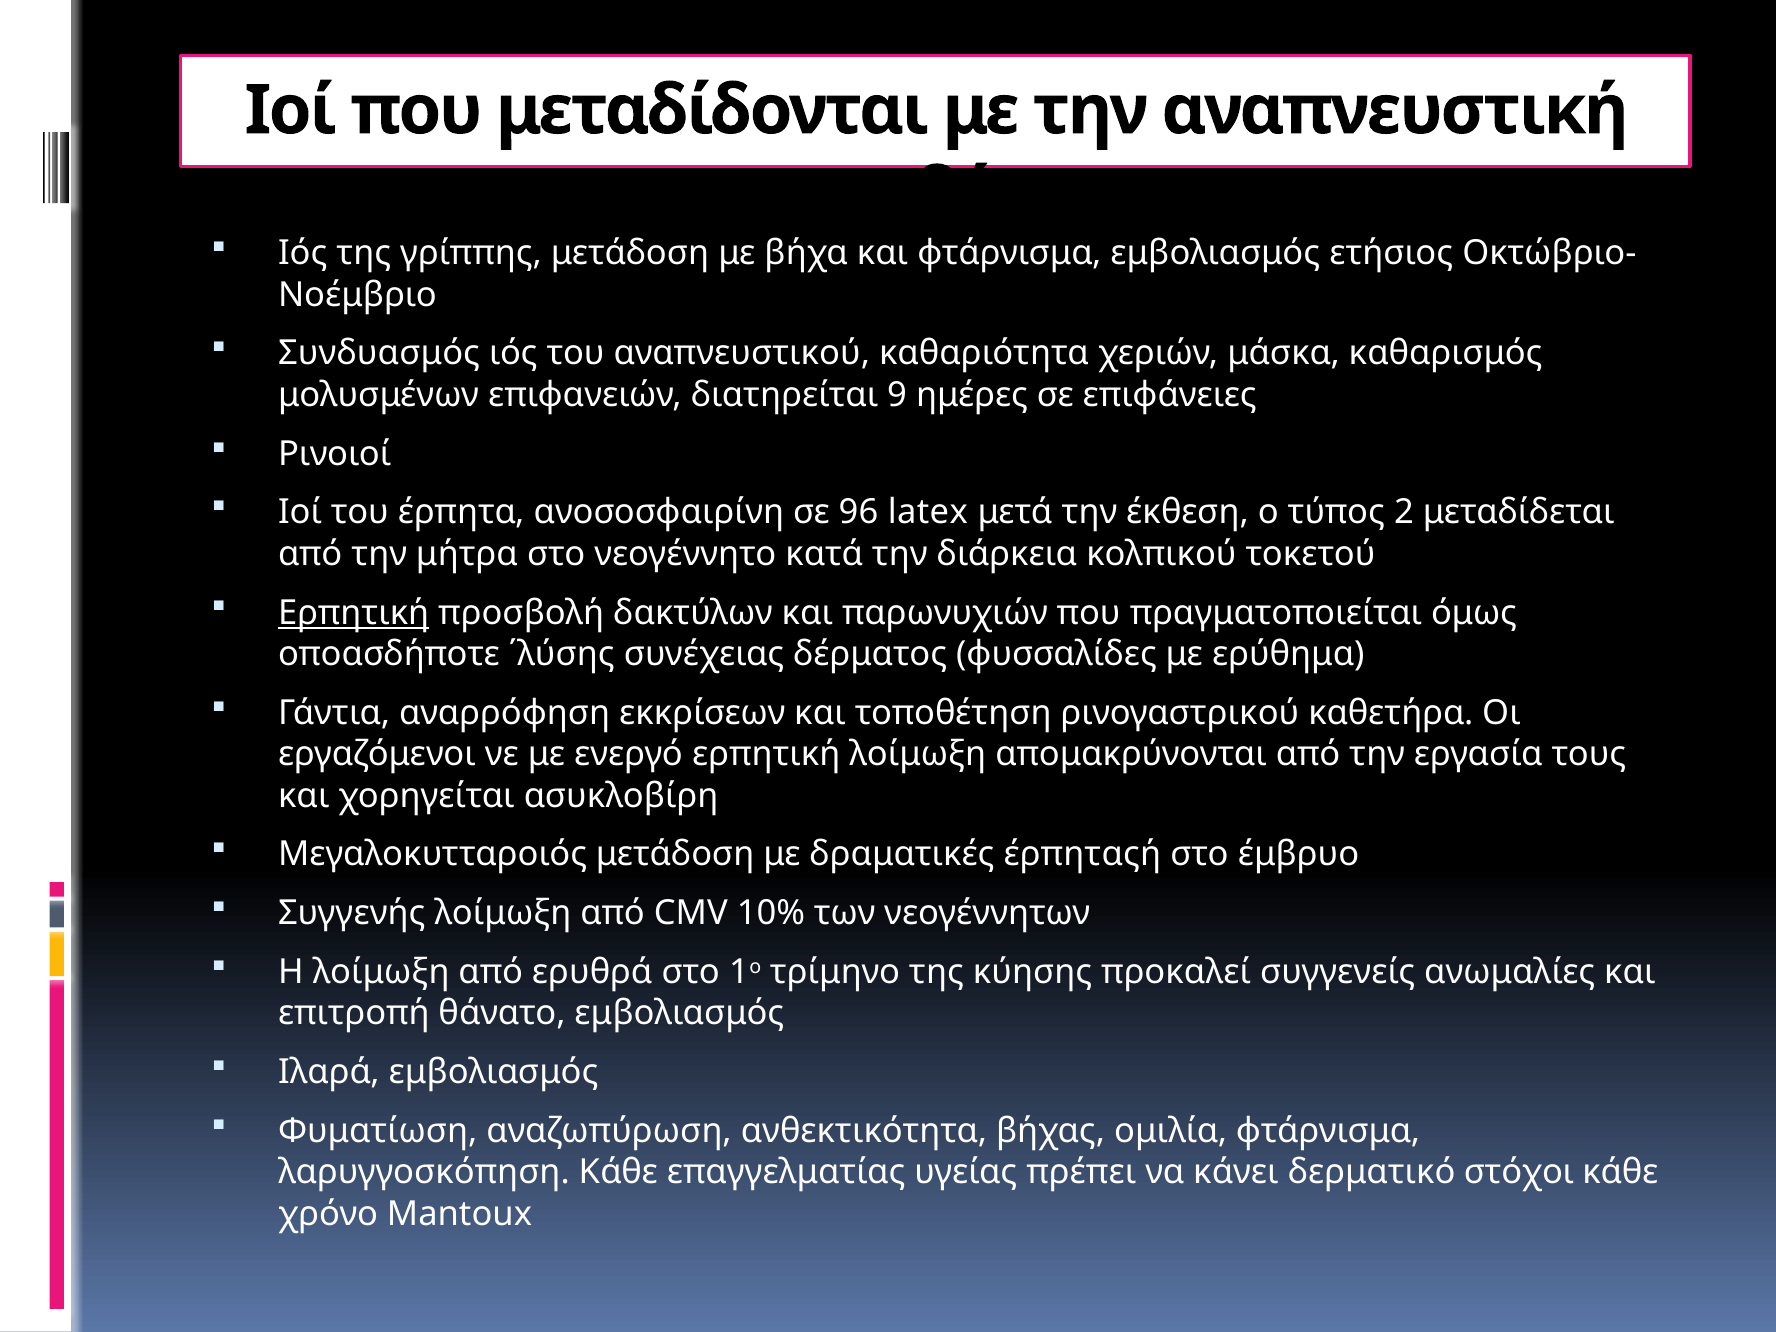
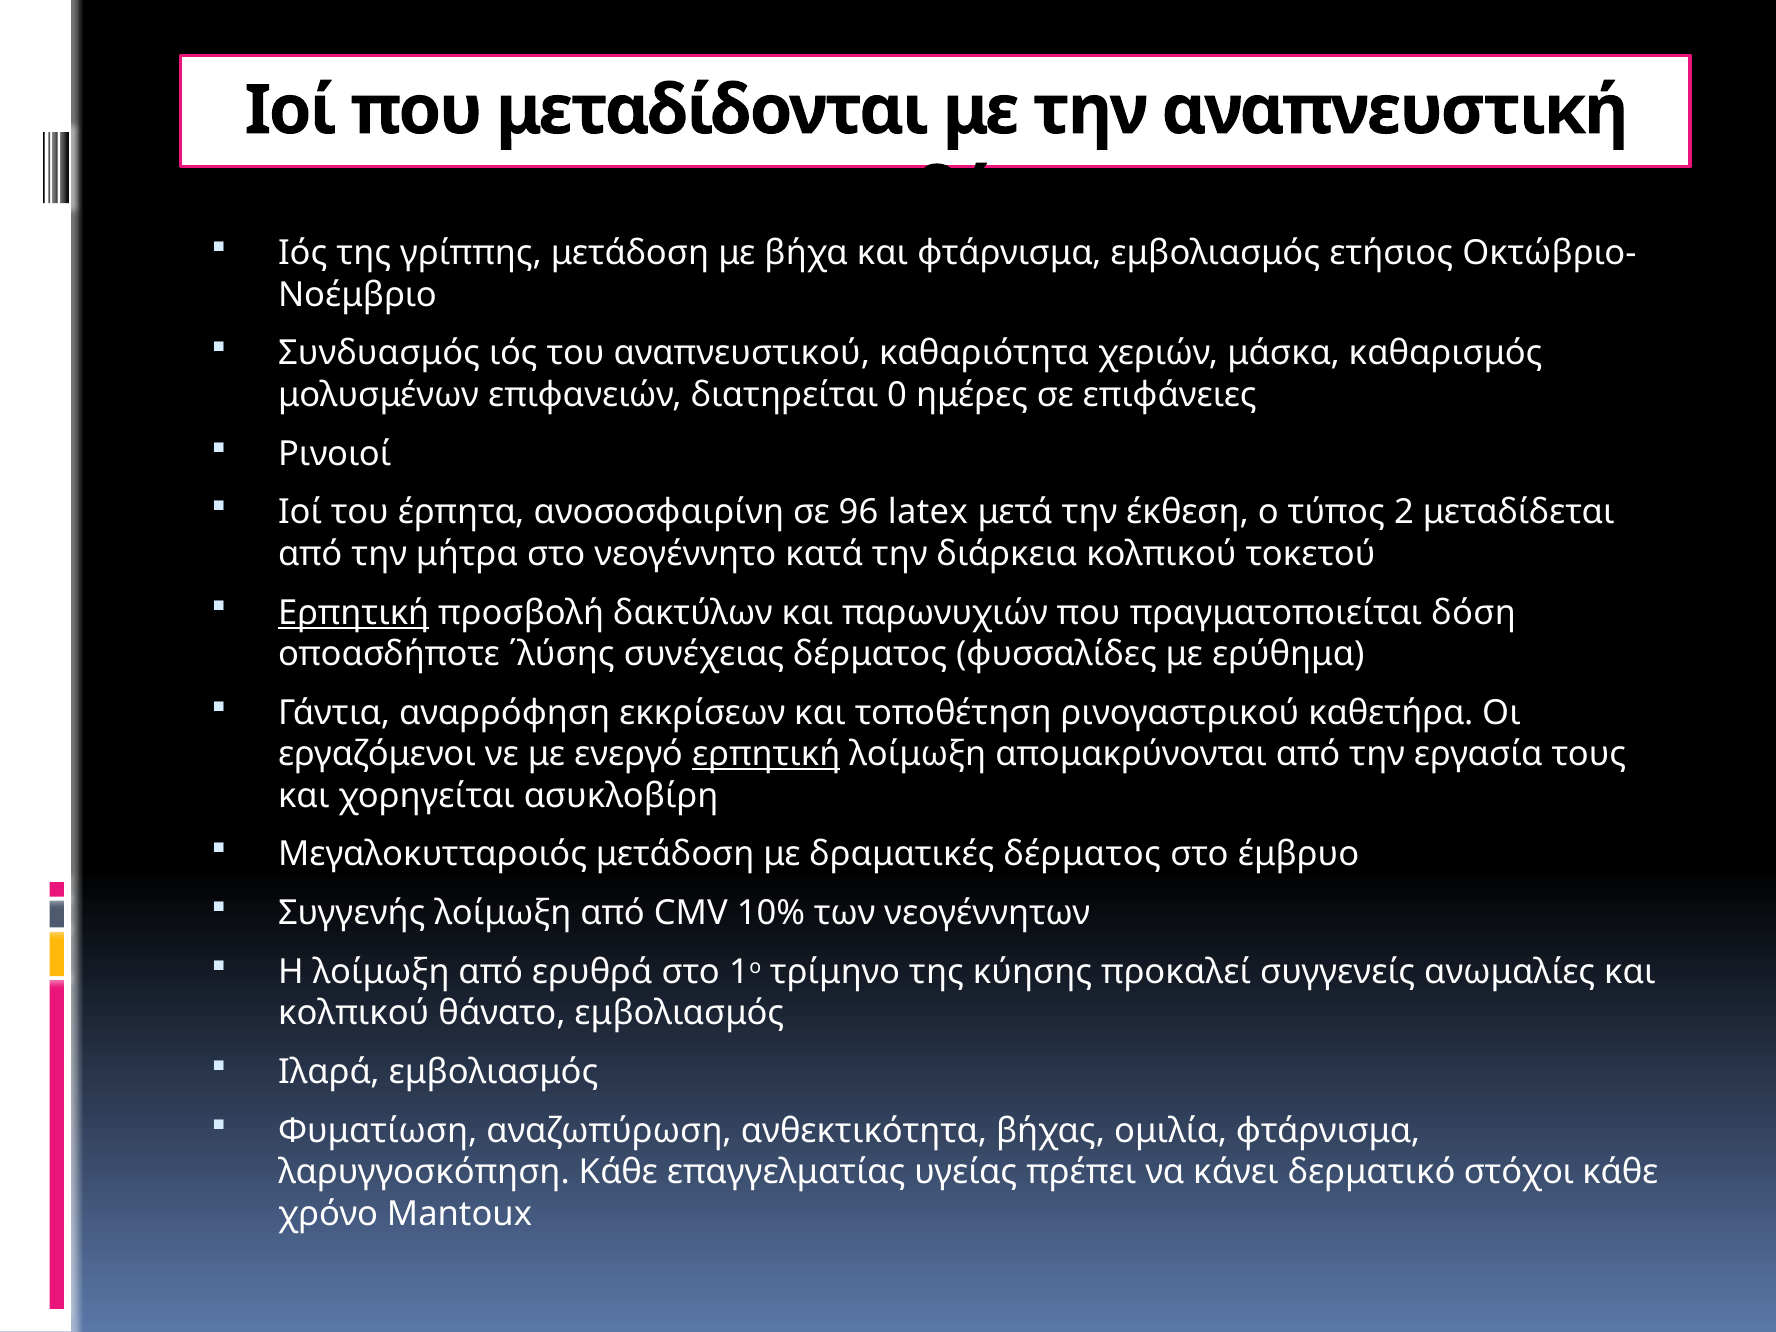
9: 9 -> 0
όμως: όμως -> δόση
ερπητική at (766, 754) underline: none -> present
δραματικές έρπηταςή: έρπηταςή -> δέρματος
επιτροπή at (354, 1014): επιτροπή -> κολπικού
